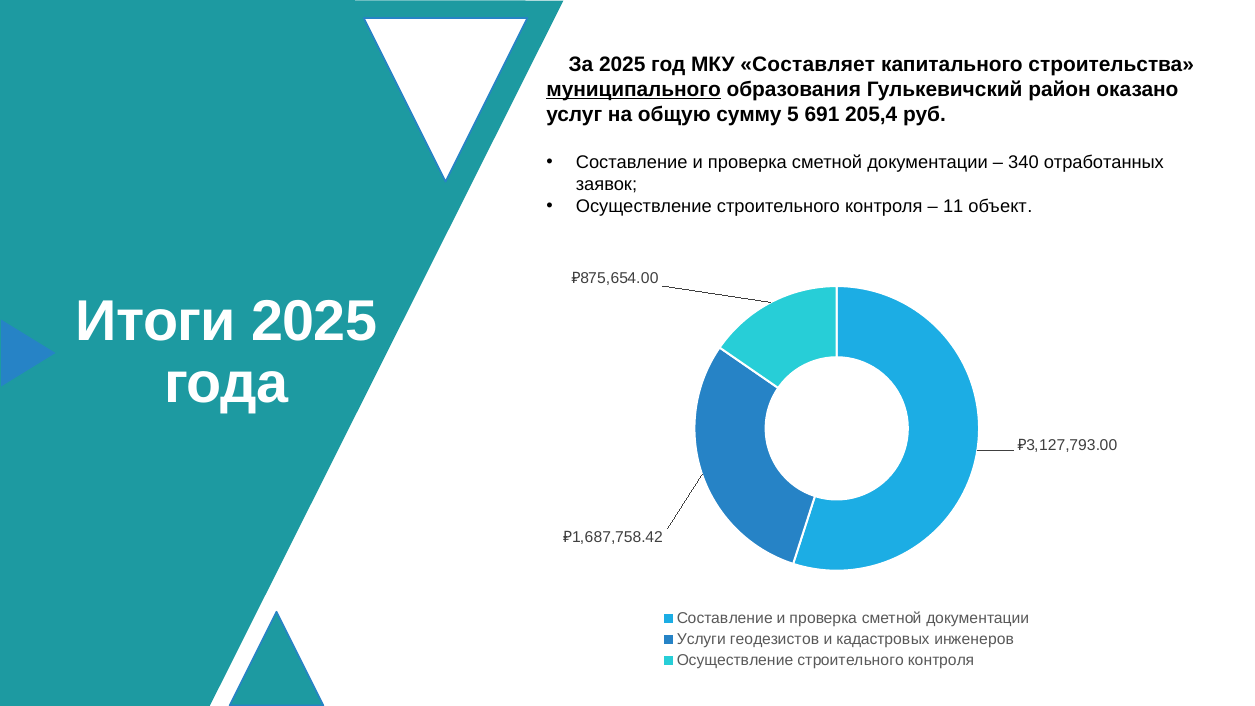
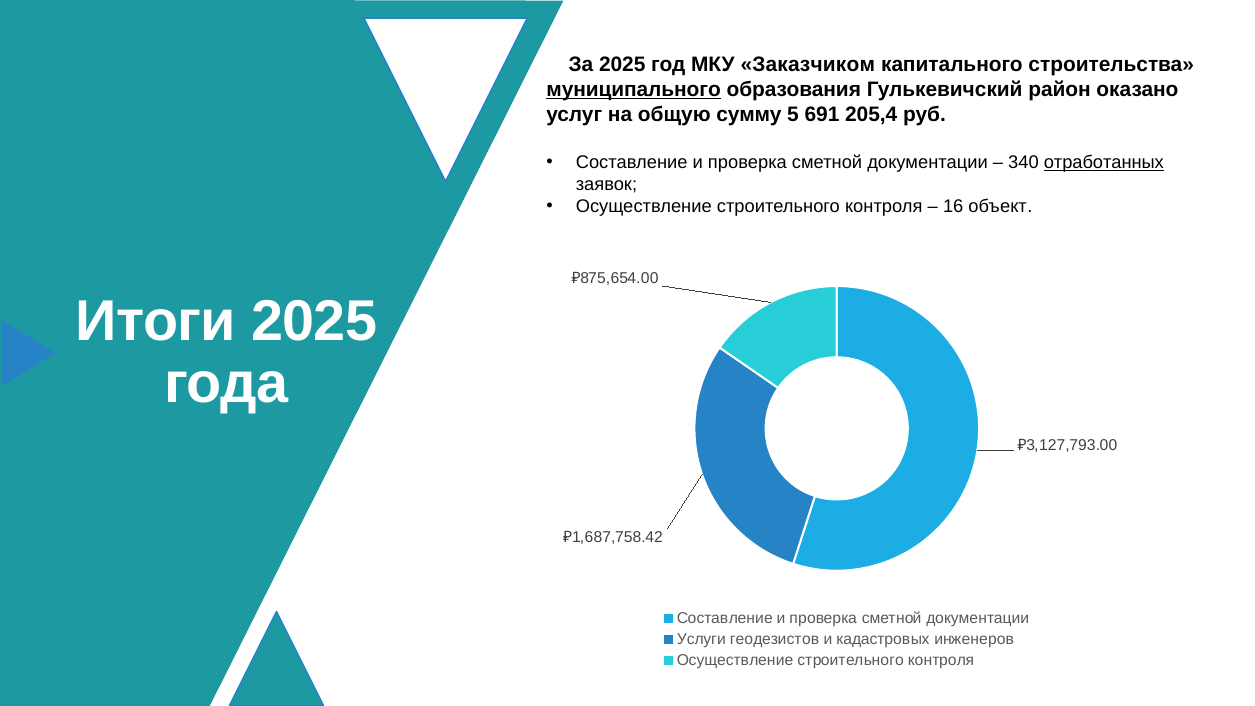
Составляет: Составляет -> Заказчиком
отработанных underline: none -> present
11: 11 -> 16
